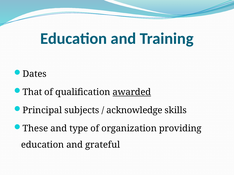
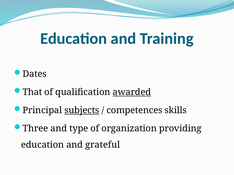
subjects underline: none -> present
acknowledge: acknowledge -> competences
These: These -> Three
